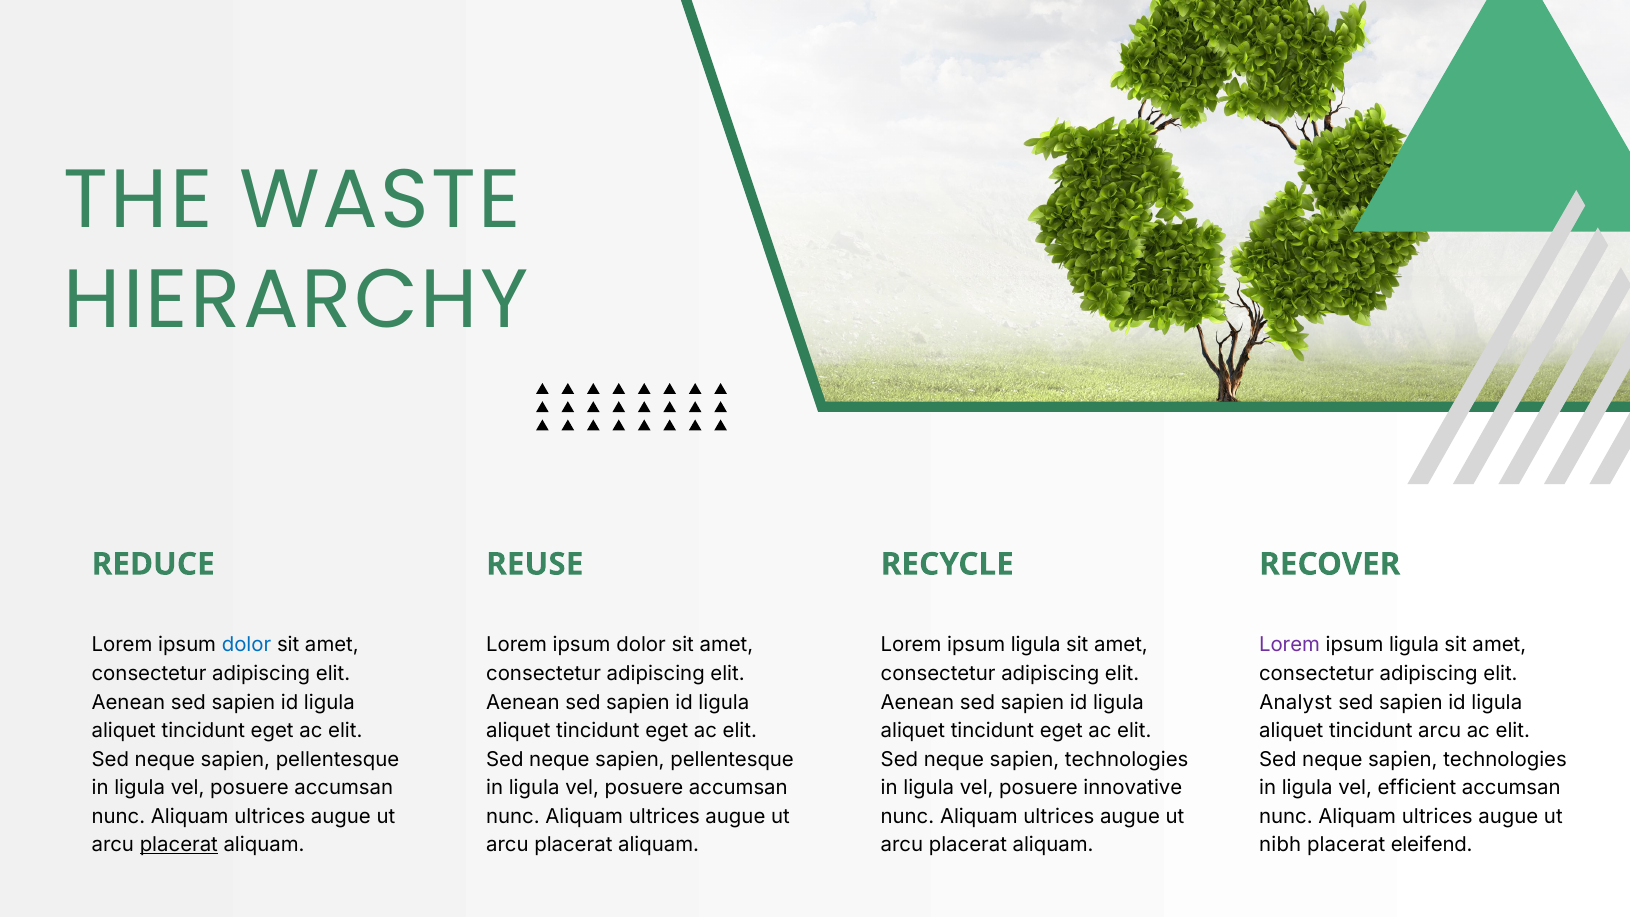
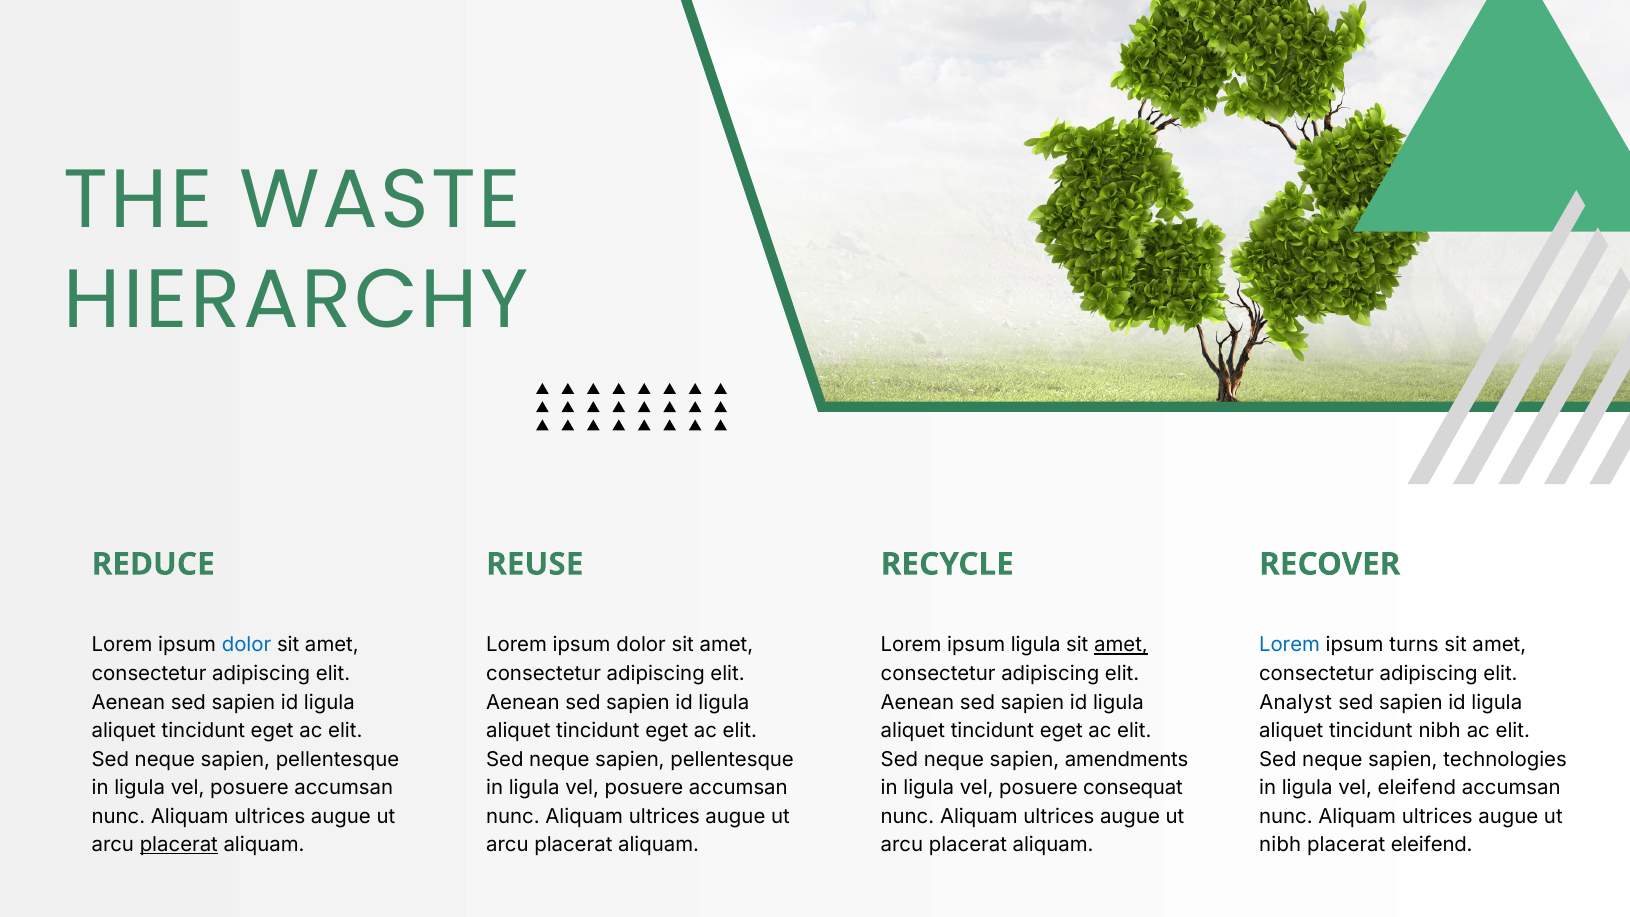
amet at (1121, 645) underline: none -> present
Lorem at (1290, 645) colour: purple -> blue
ligula at (1414, 645): ligula -> turns
tincidunt arcu: arcu -> nibh
technologies at (1127, 759): technologies -> amendments
innovative: innovative -> consequat
vel efficient: efficient -> eleifend
